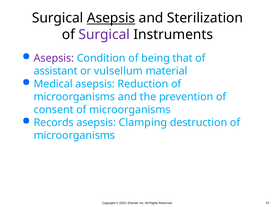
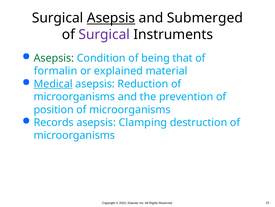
Sterilization: Sterilization -> Submerged
Asepsis at (54, 58) colour: purple -> green
assistant: assistant -> formalin
vulsellum: vulsellum -> explained
Medical underline: none -> present
consent: consent -> position
